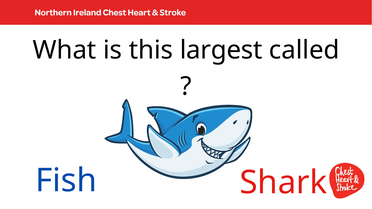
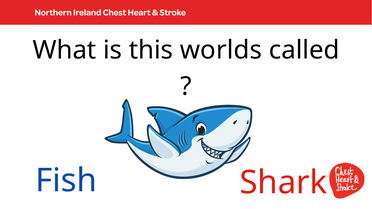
largest: largest -> worlds
